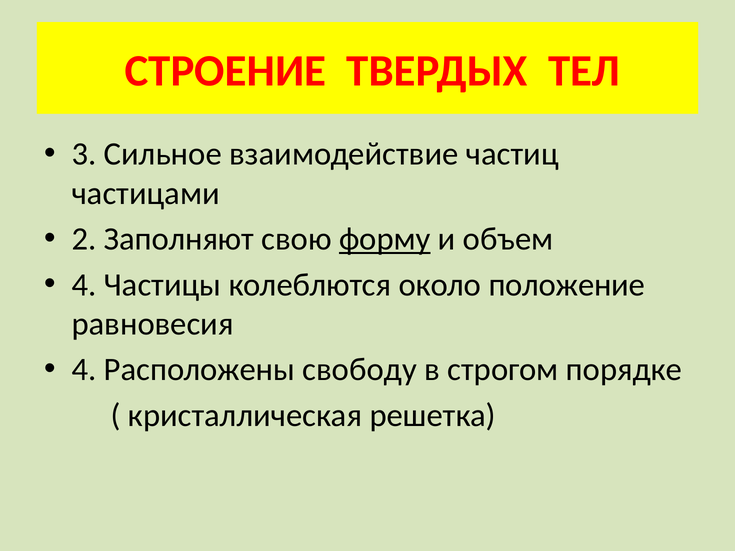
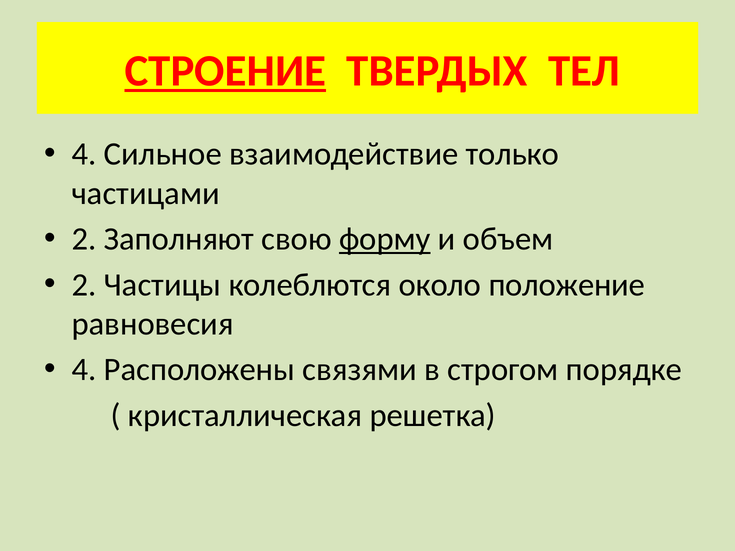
СТРОЕНИЕ underline: none -> present
3 at (84, 154): 3 -> 4
частиц: частиц -> только
4 at (84, 285): 4 -> 2
свободу: свободу -> связями
